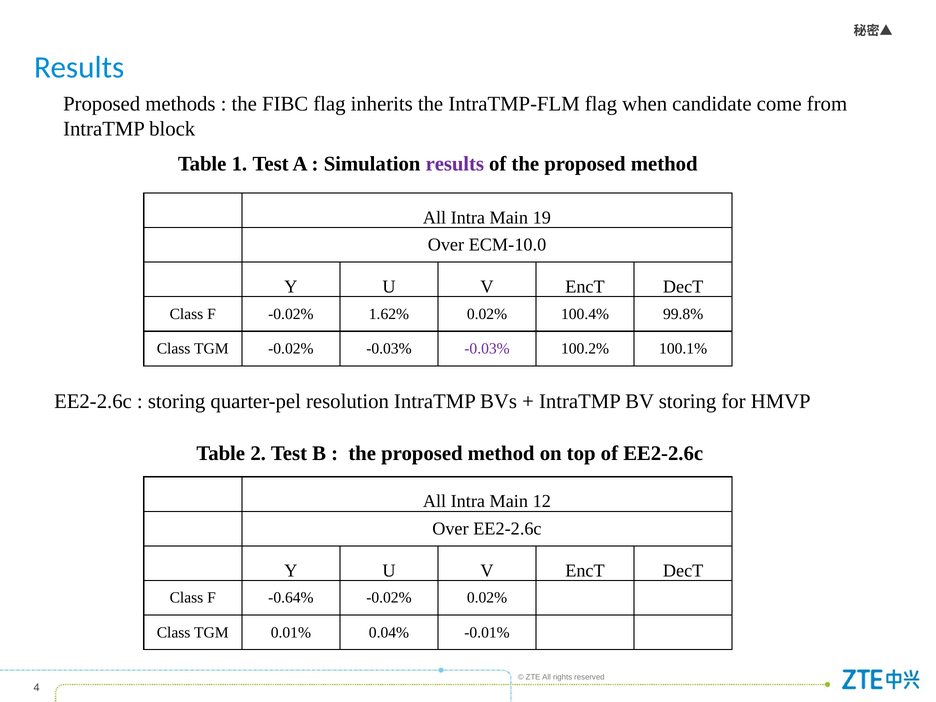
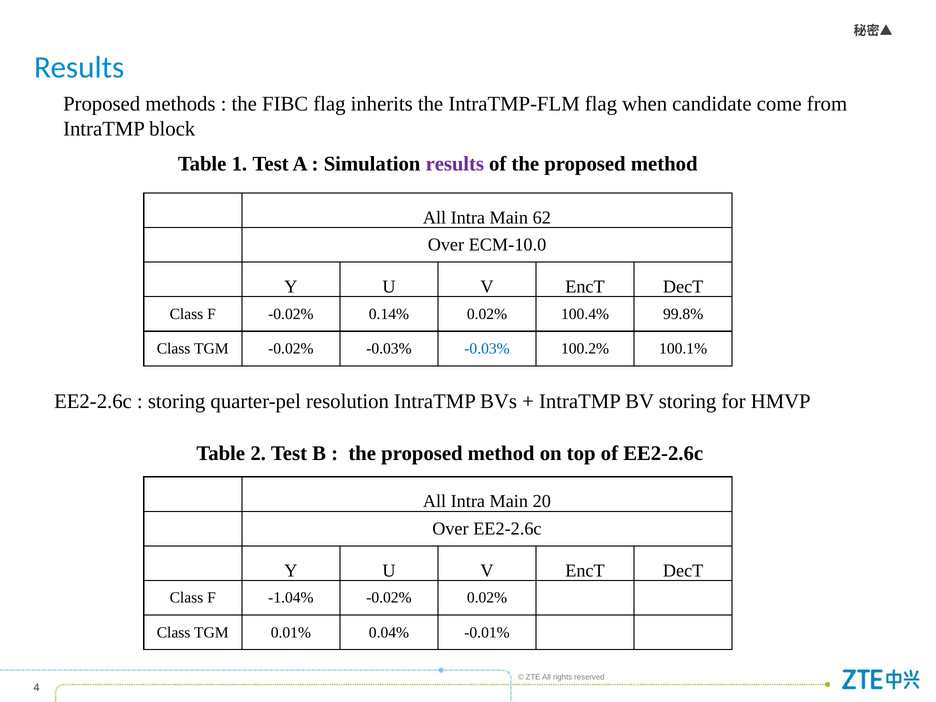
19: 19 -> 62
1.62%: 1.62% -> 0.14%
-0.03% at (487, 349) colour: purple -> blue
12: 12 -> 20
-0.64%: -0.64% -> -1.04%
